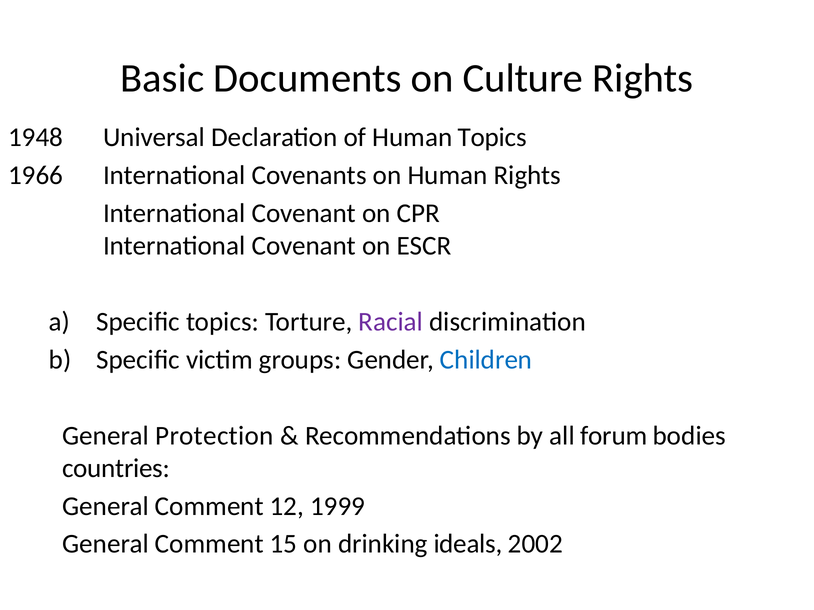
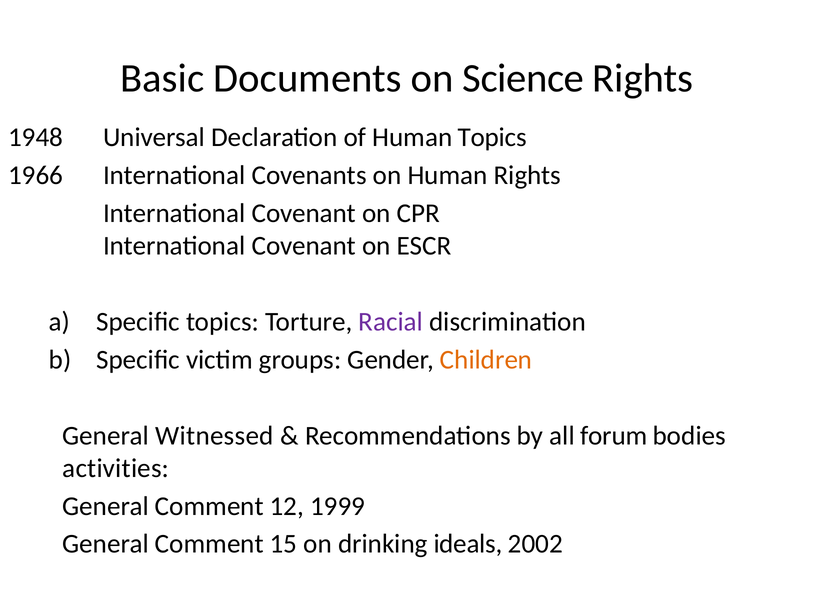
Culture: Culture -> Science
Children colour: blue -> orange
Protection: Protection -> Witnessed
countries: countries -> activities
